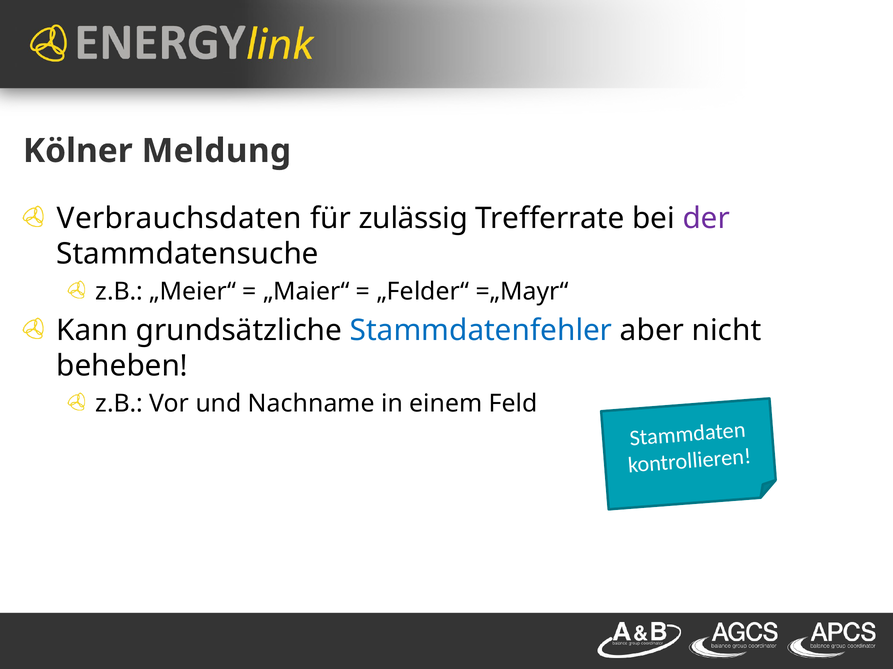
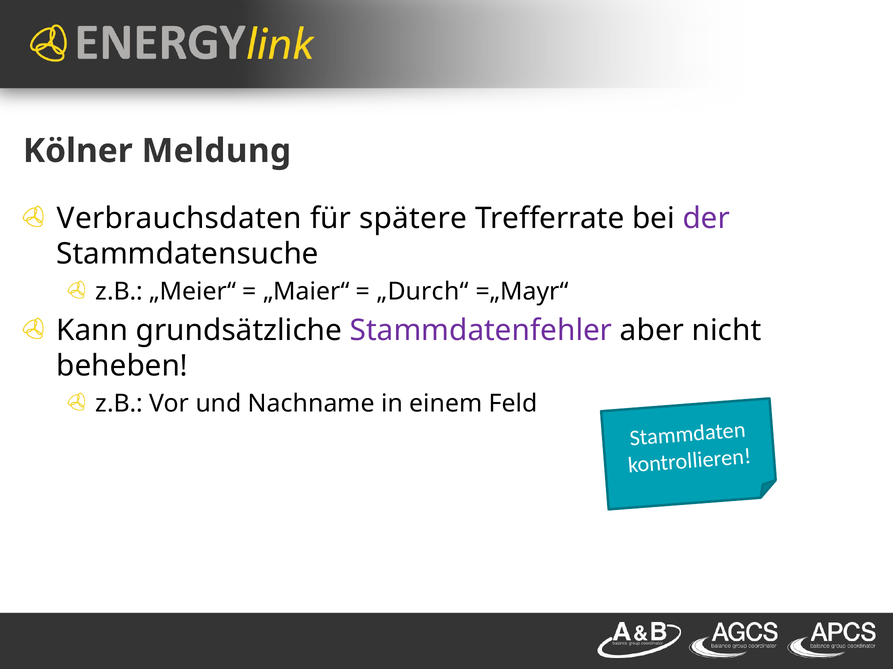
zulässig: zulässig -> spätere
„Felder“: „Felder“ -> „Durch“
Stammdatenfehler colour: blue -> purple
